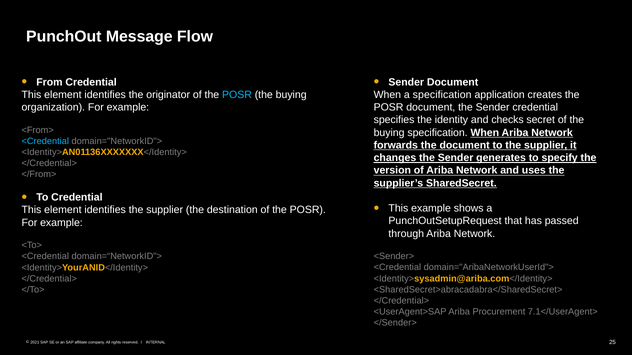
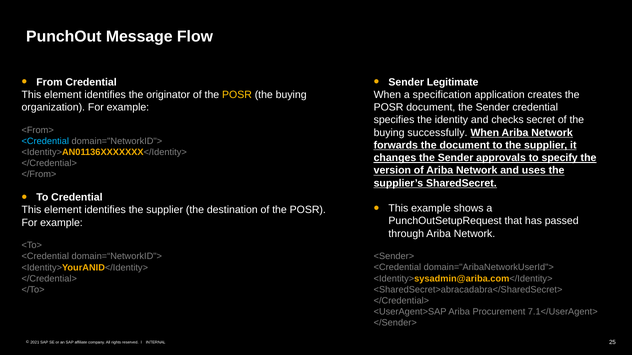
Sender Document: Document -> Legitimate
POSR at (237, 95) colour: light blue -> yellow
buying specification: specification -> successfully
generates: generates -> approvals
